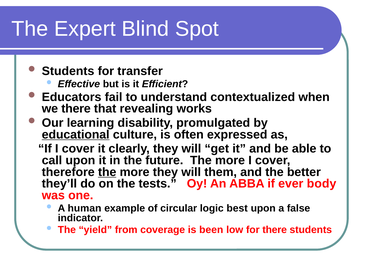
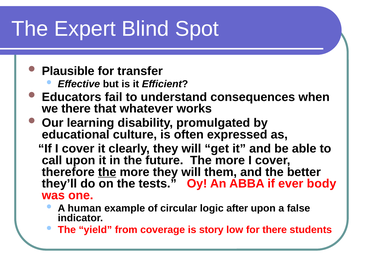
Students at (68, 71): Students -> Plausible
contextualized: contextualized -> consequences
revealing: revealing -> whatever
educational underline: present -> none
best: best -> after
been: been -> story
